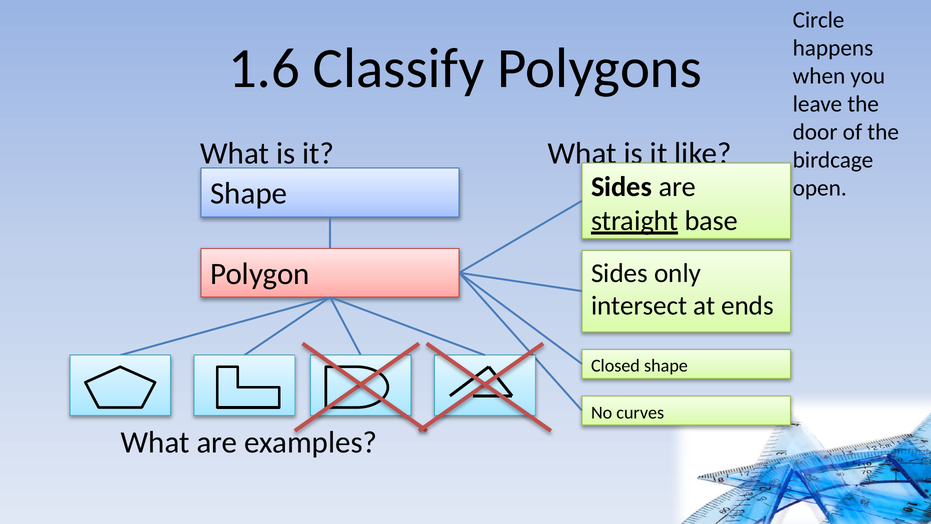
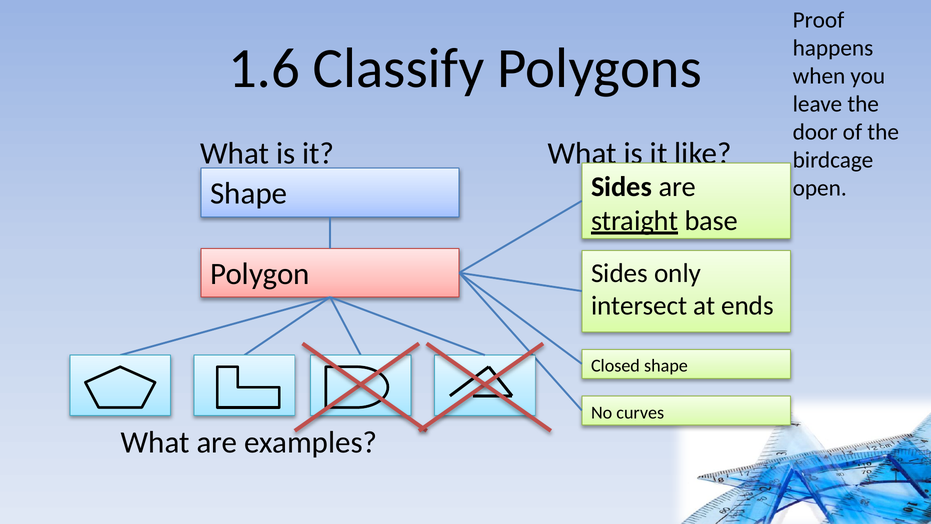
Circle: Circle -> Proof
